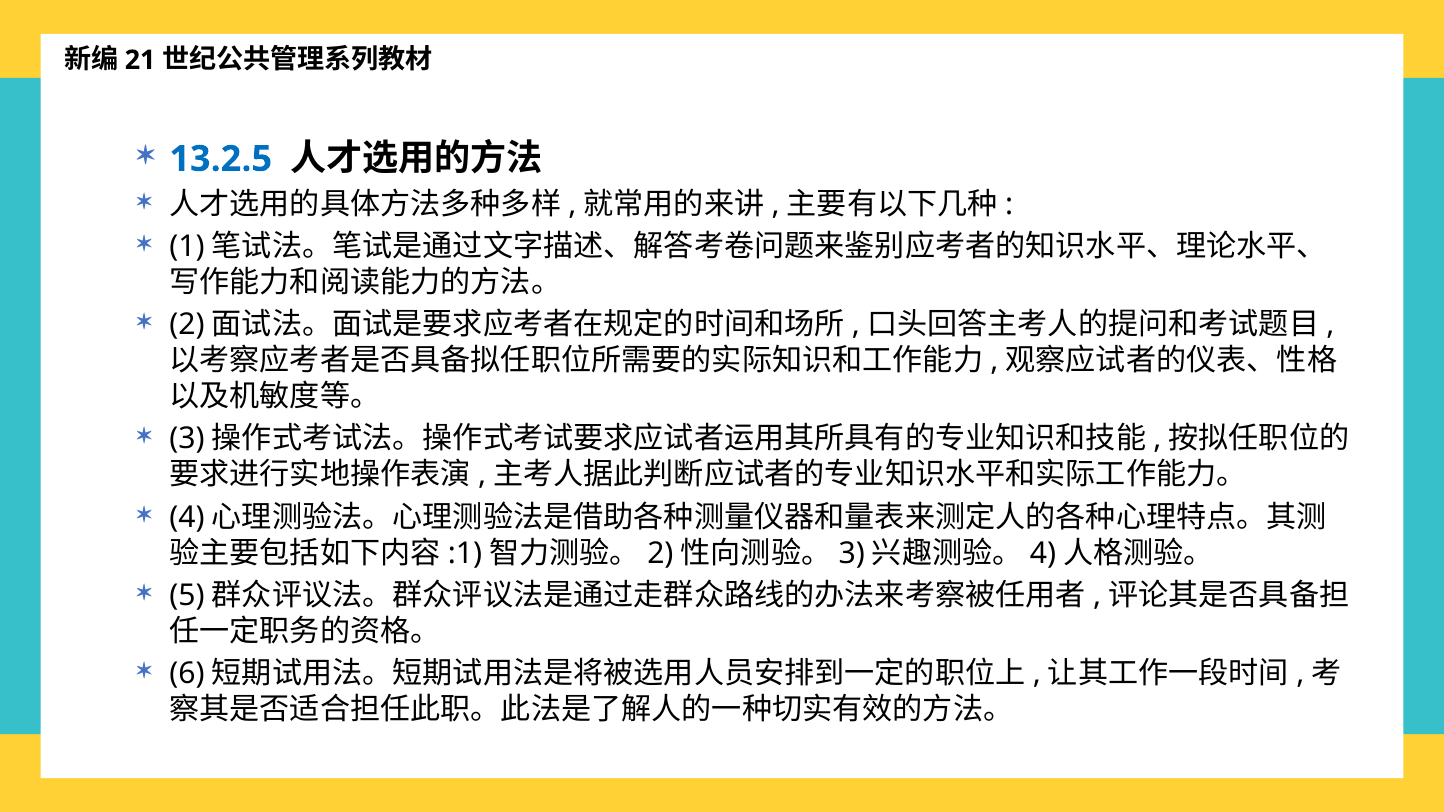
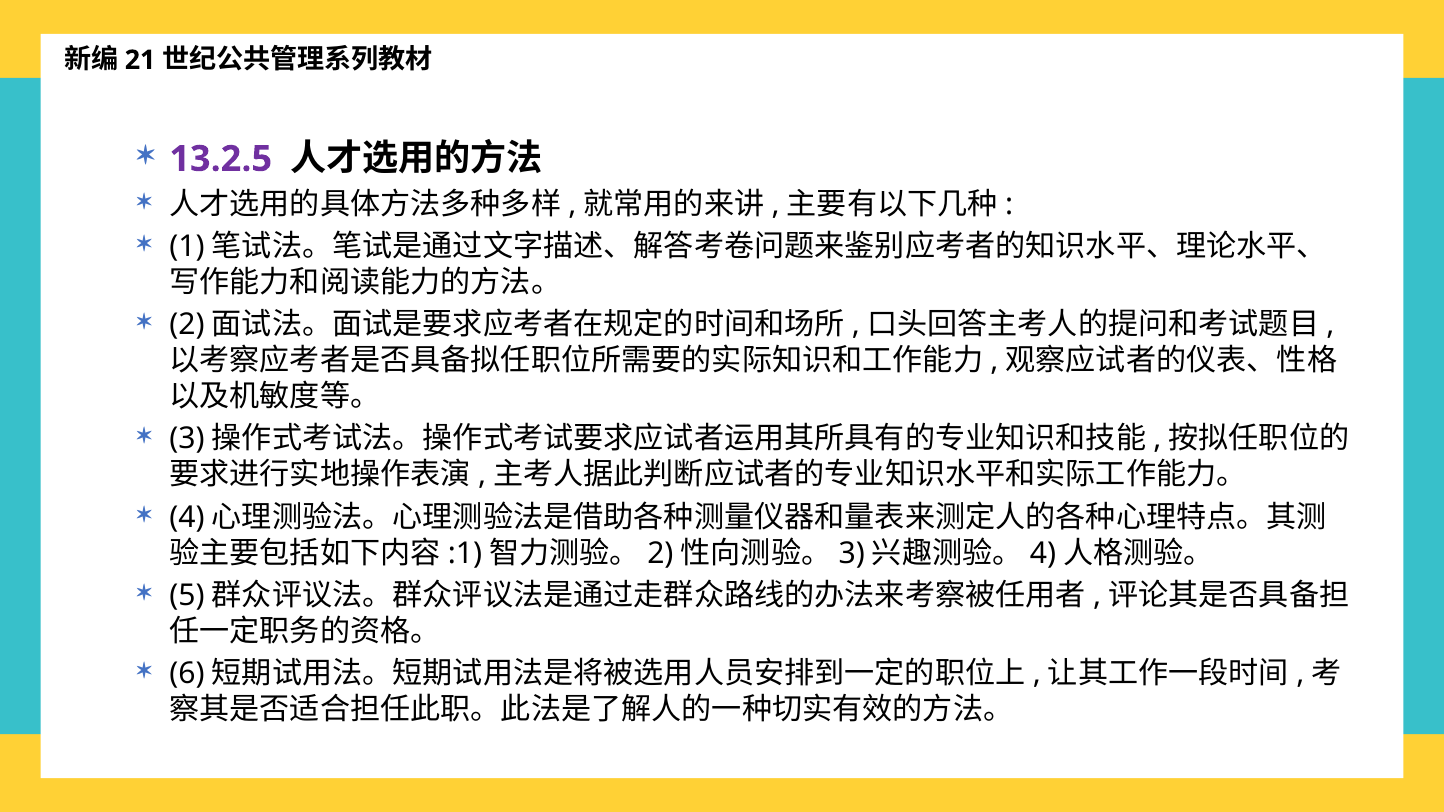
13.2.5 colour: blue -> purple
